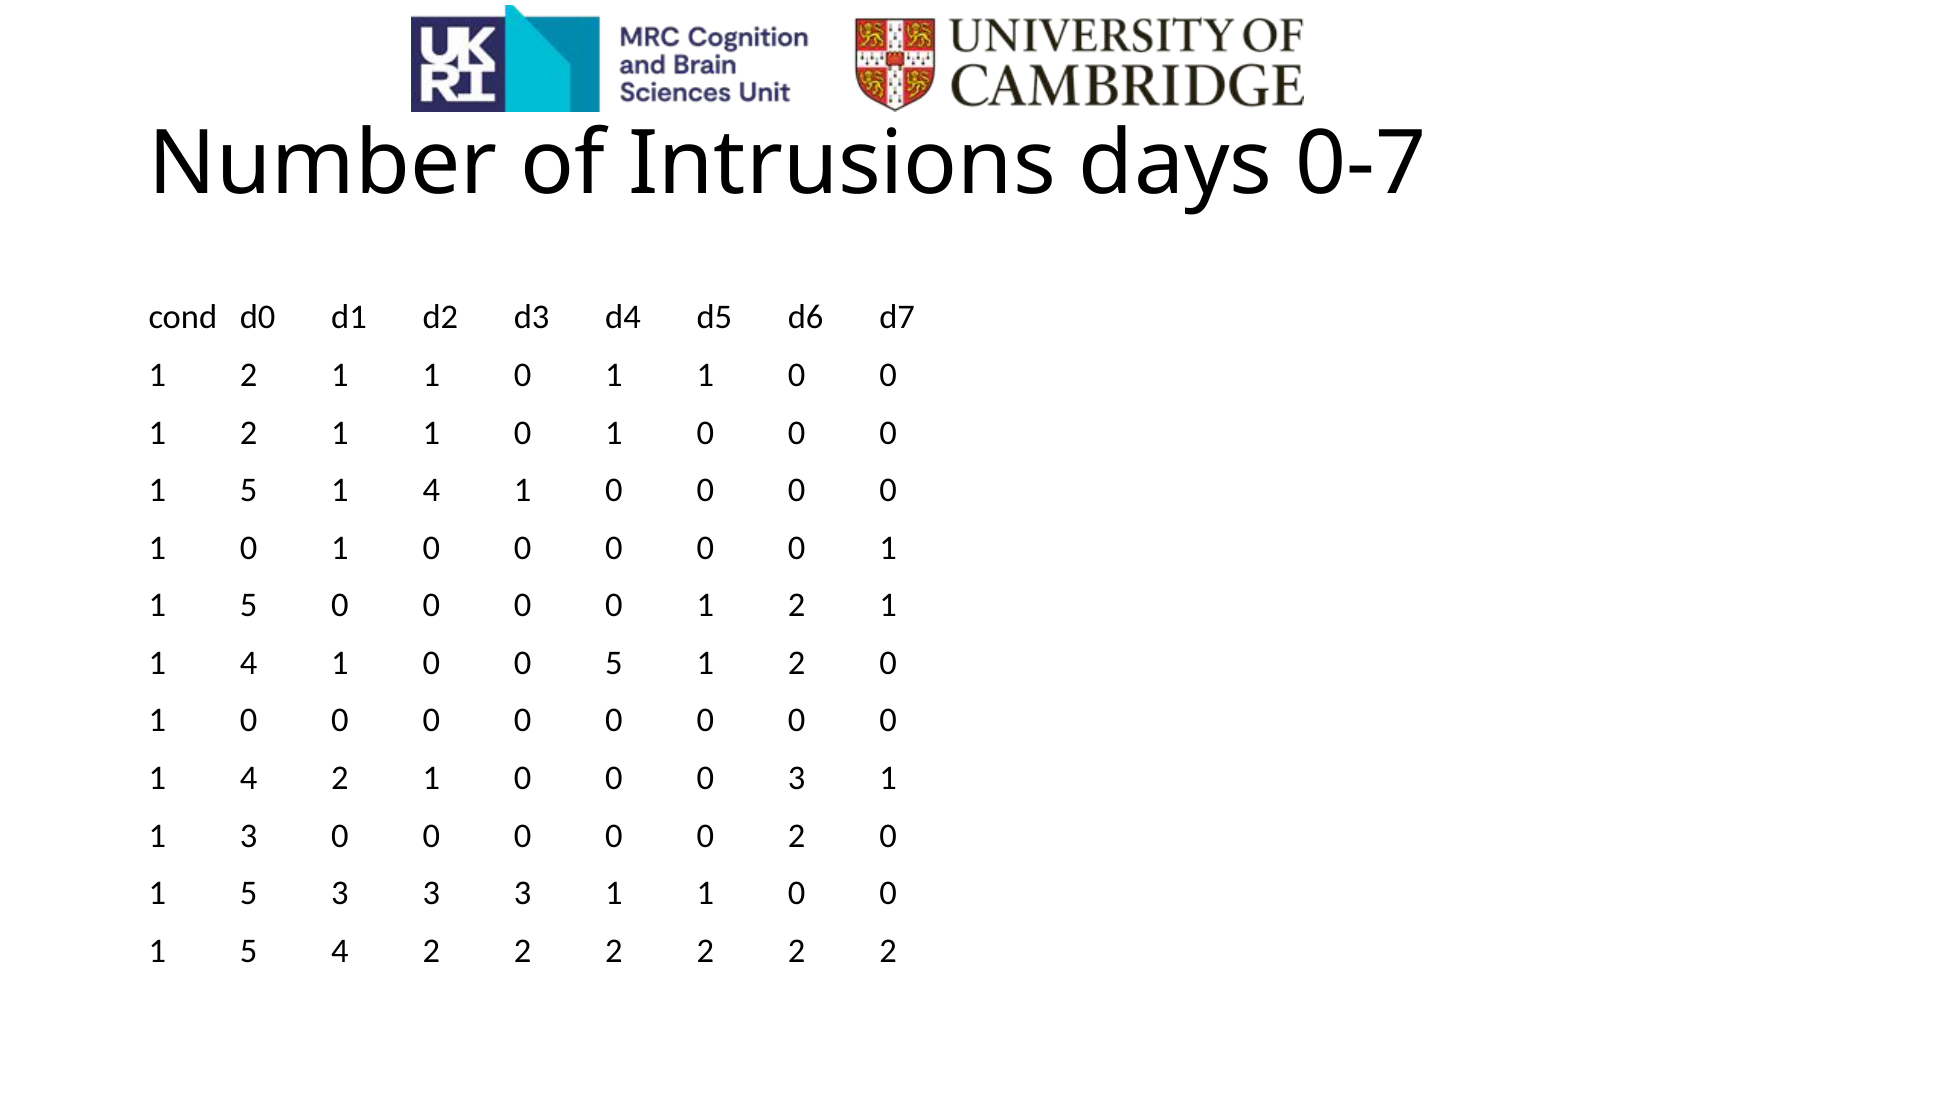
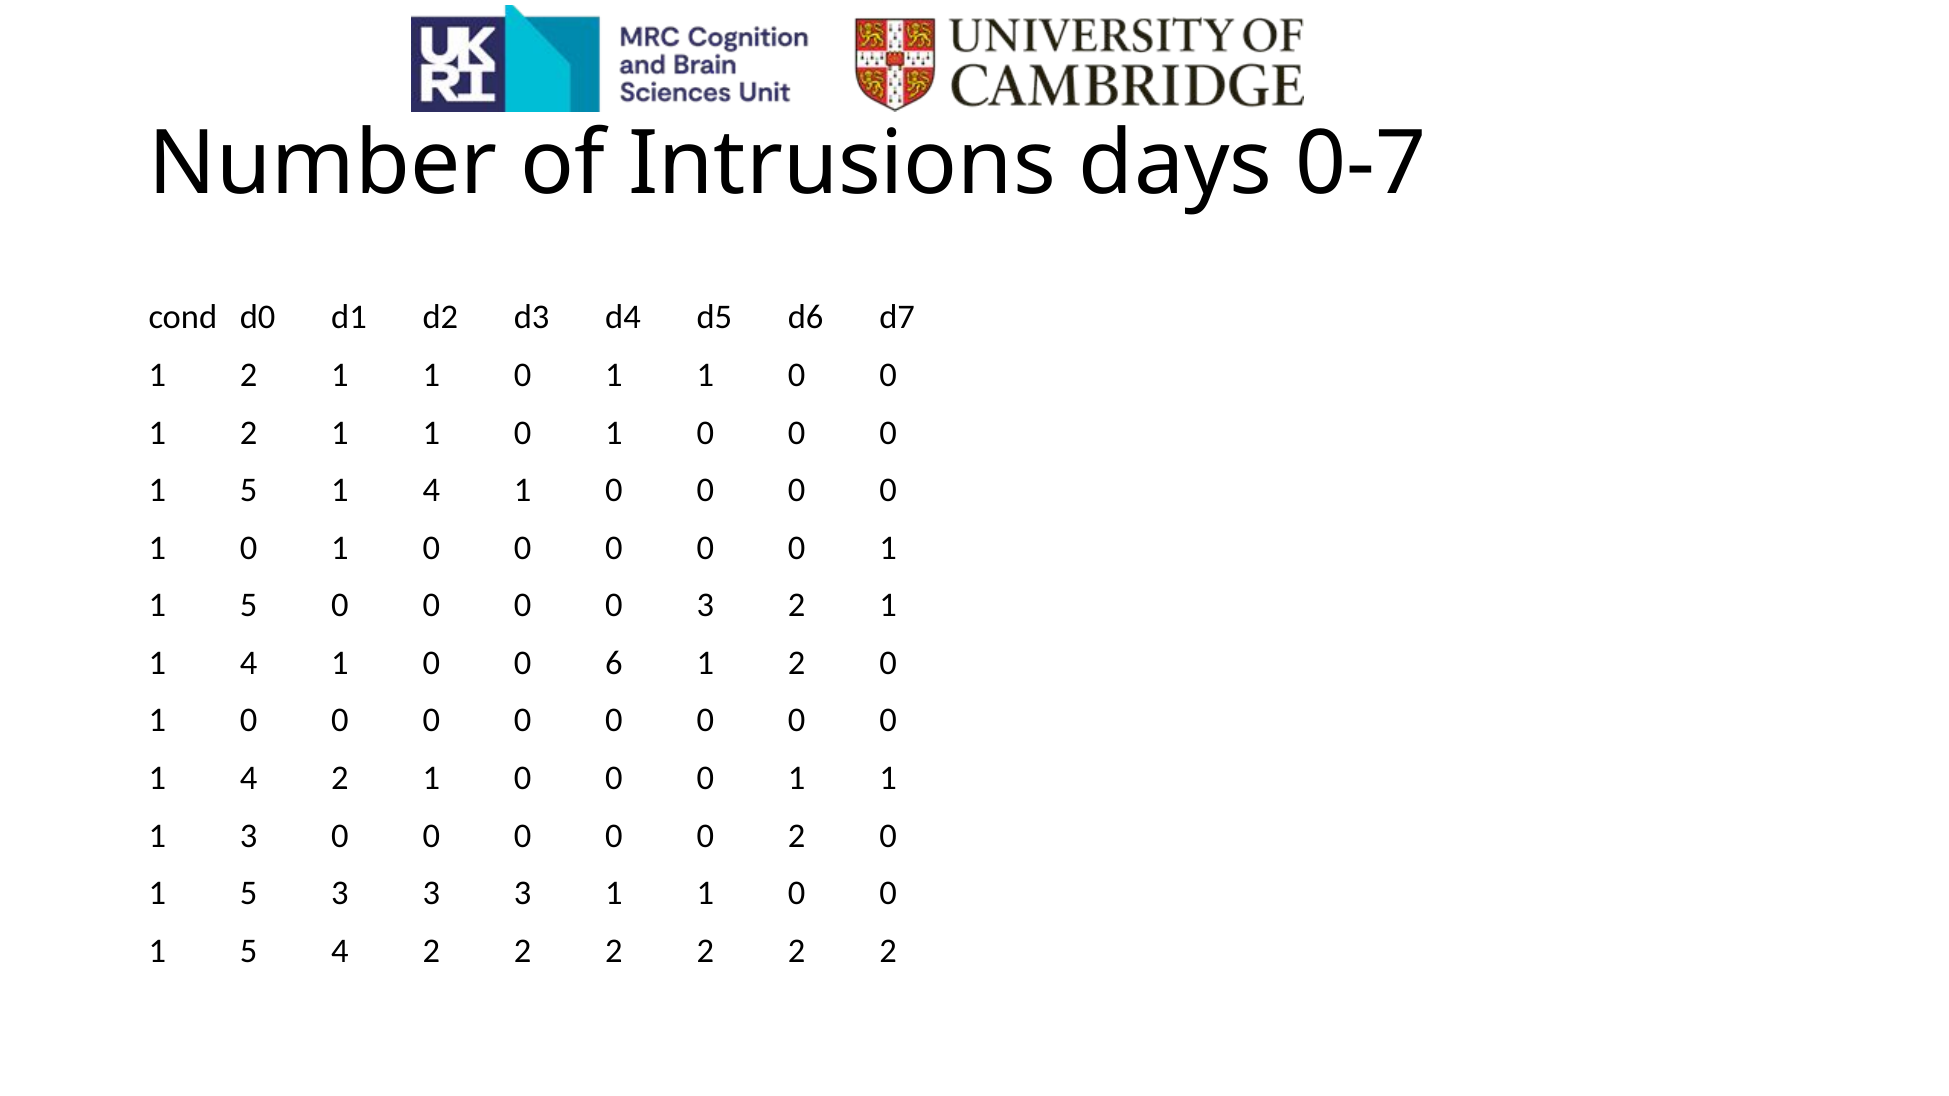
1 at (705, 606): 1 -> 3
0 5: 5 -> 6
3 at (797, 778): 3 -> 1
